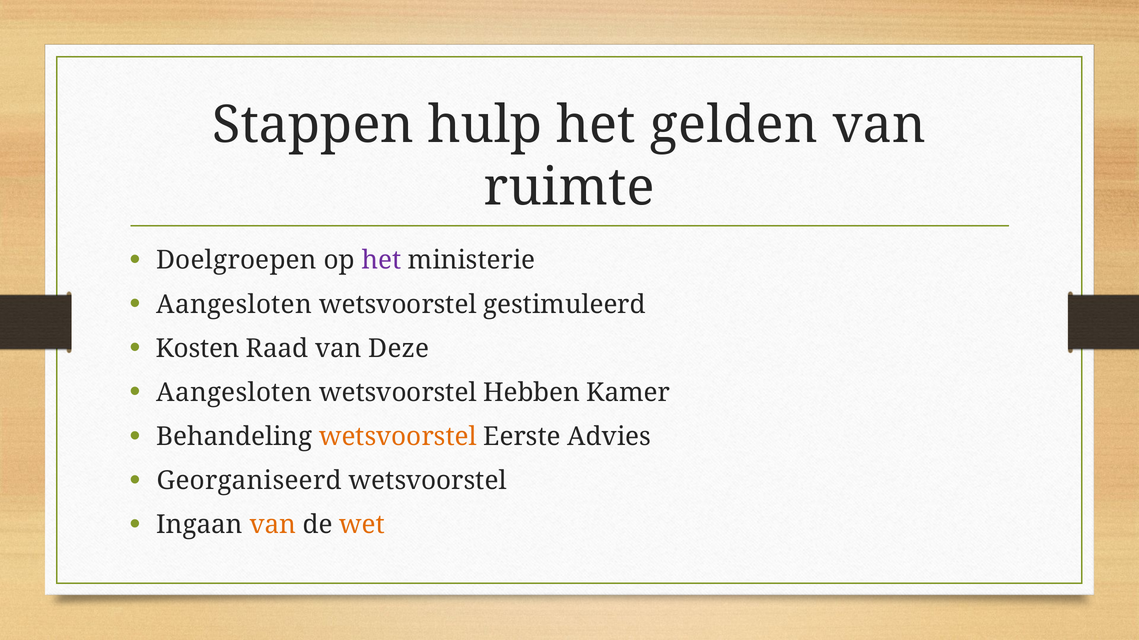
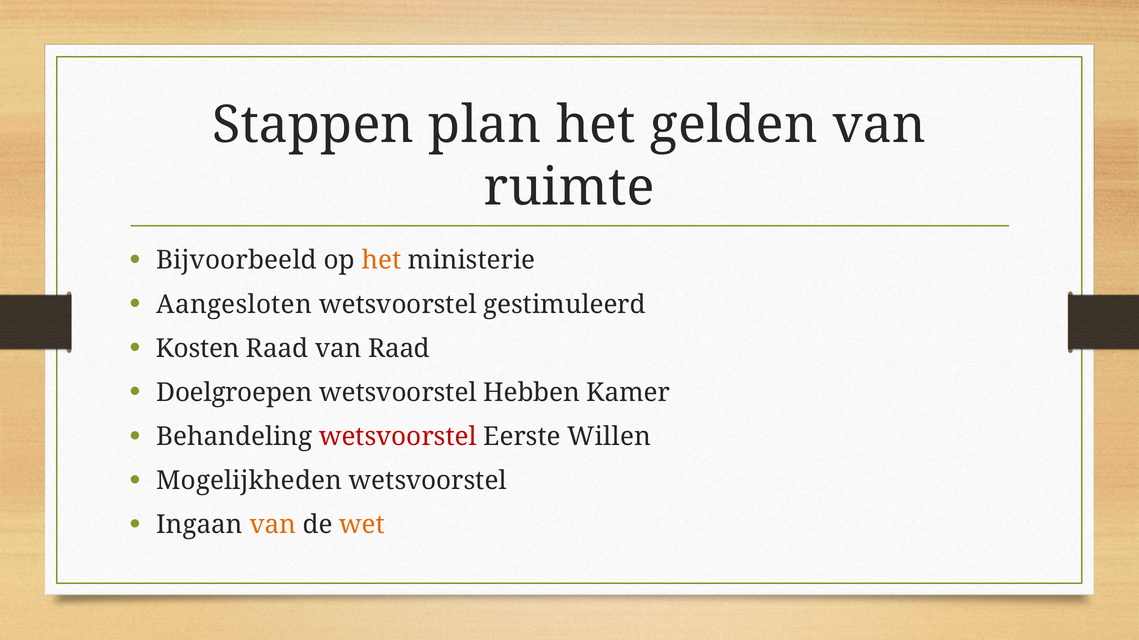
hulp: hulp -> plan
Doelgroepen: Doelgroepen -> Bijvoorbeeld
het at (381, 261) colour: purple -> orange
van Deze: Deze -> Raad
Aangesloten at (234, 393): Aangesloten -> Doelgroepen
wetsvoorstel at (398, 437) colour: orange -> red
Advies: Advies -> Willen
Georganiseerd: Georganiseerd -> Mogelijkheden
